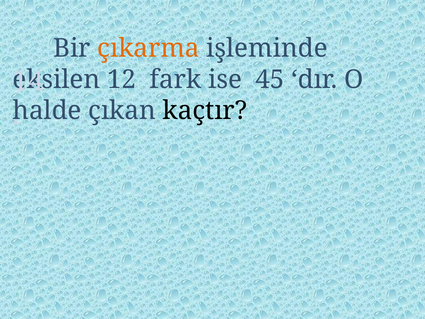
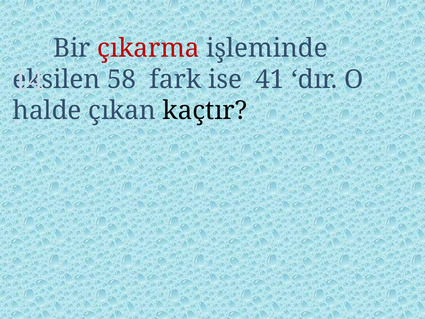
çıkarma colour: orange -> red
12: 12 -> 58
45: 45 -> 41
